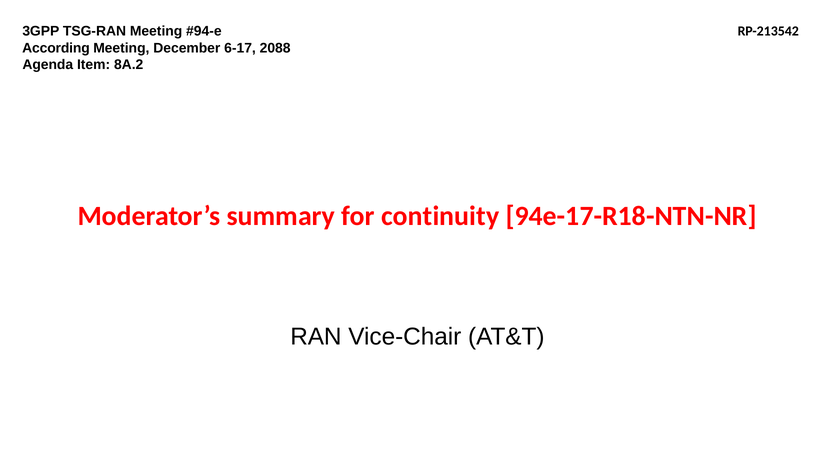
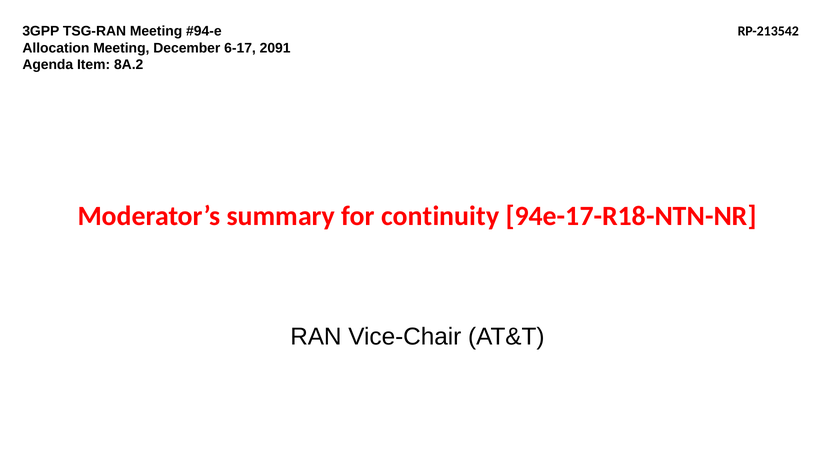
According: According -> Allocation
2088: 2088 -> 2091
